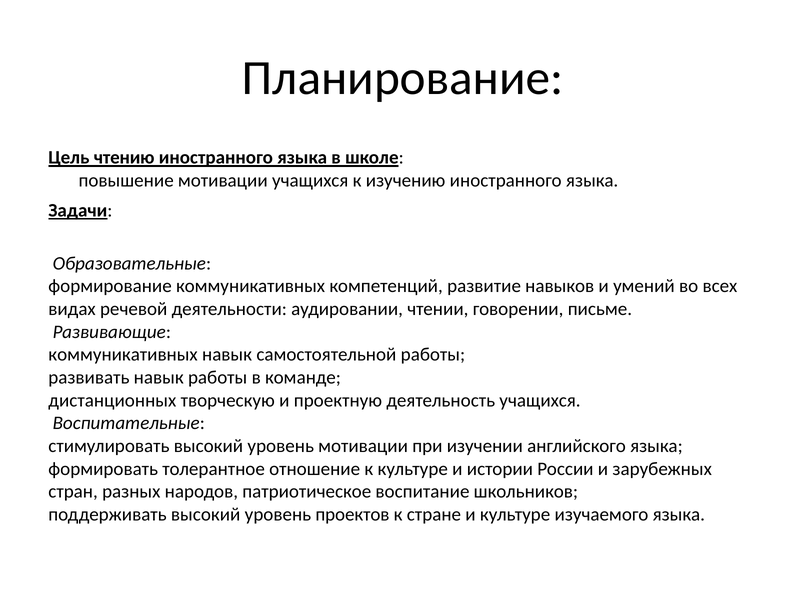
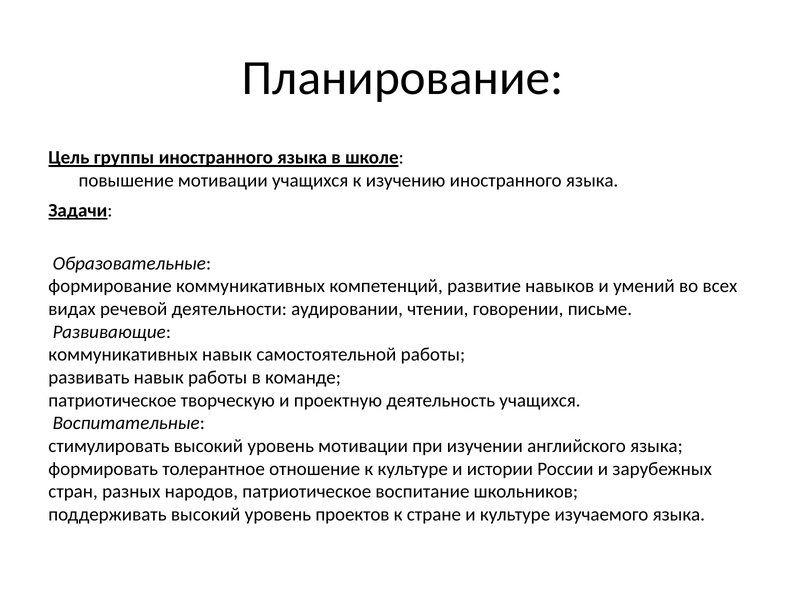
чтению: чтению -> группы
дистанционных at (112, 401): дистанционных -> патриотическое
